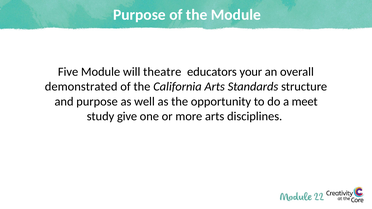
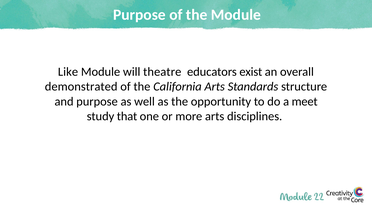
Five: Five -> Like
your: your -> exist
give: give -> that
